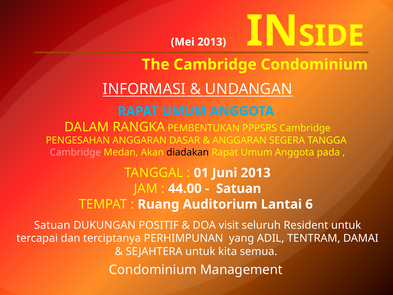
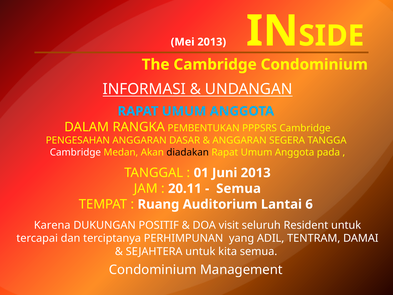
Cambridge at (75, 152) colour: pink -> white
44.00: 44.00 -> 20.11
Satuan at (239, 188): Satuan -> Semua
Satuan at (52, 225): Satuan -> Karena
